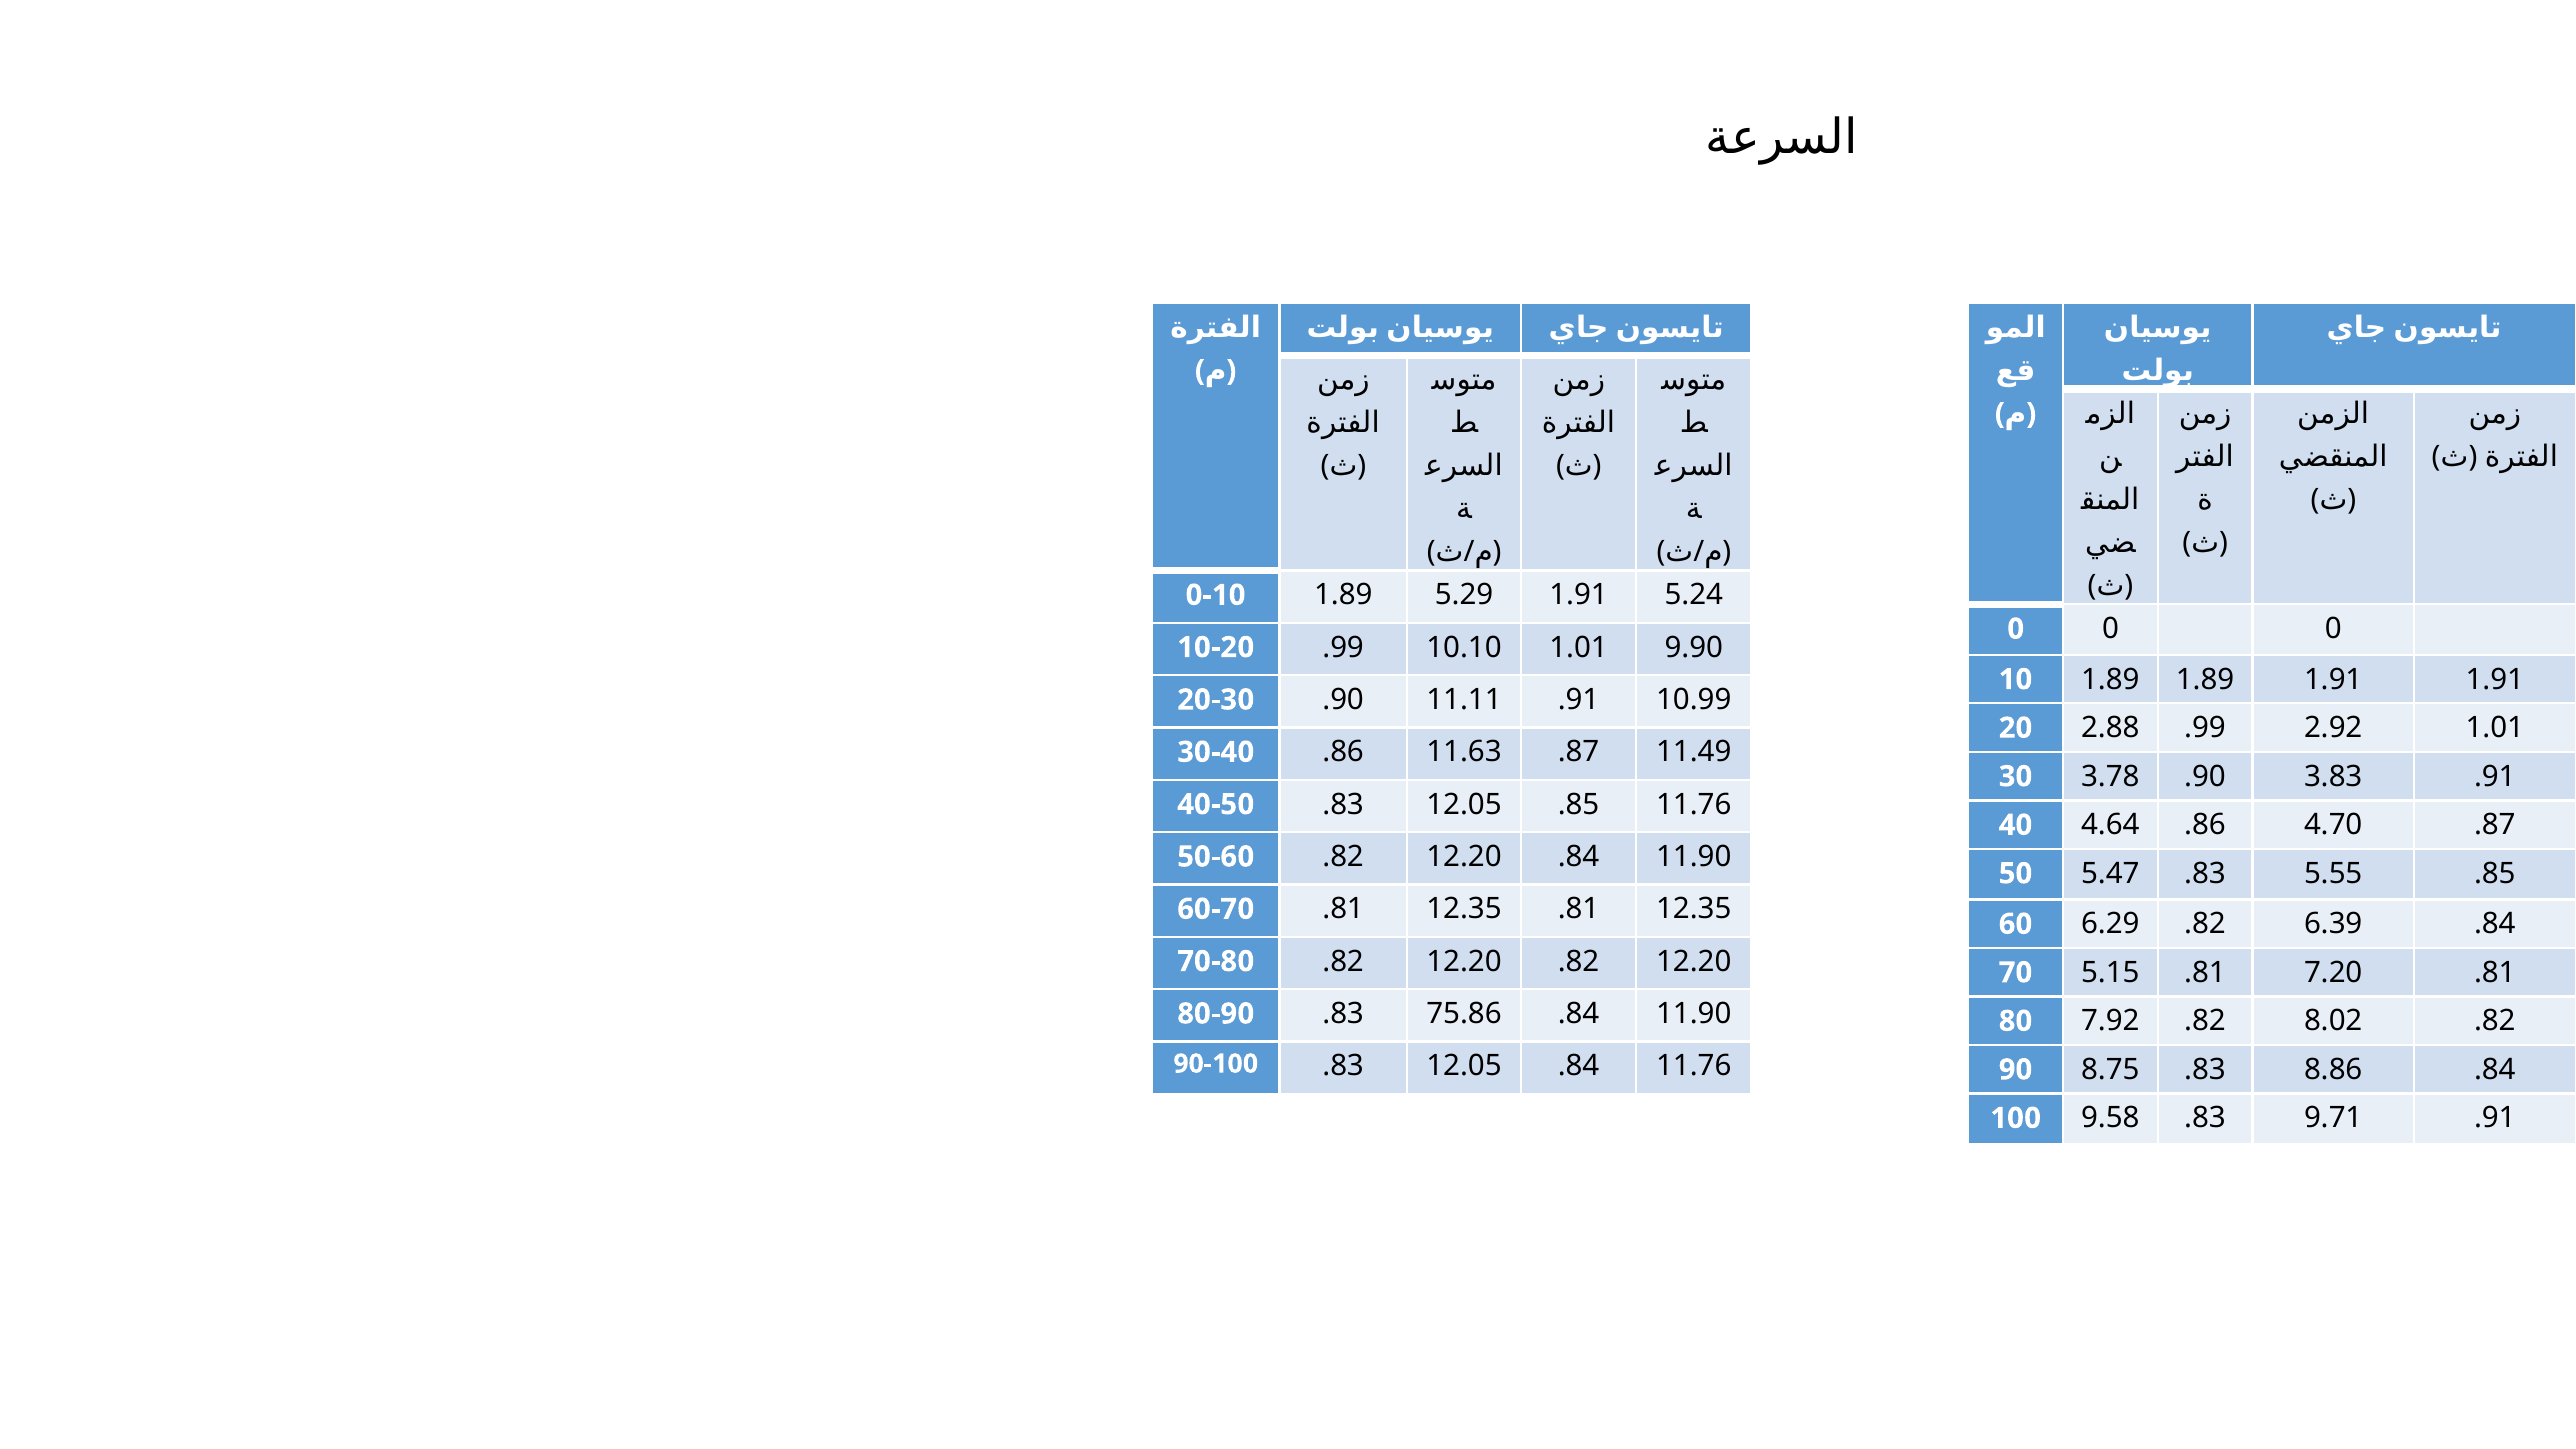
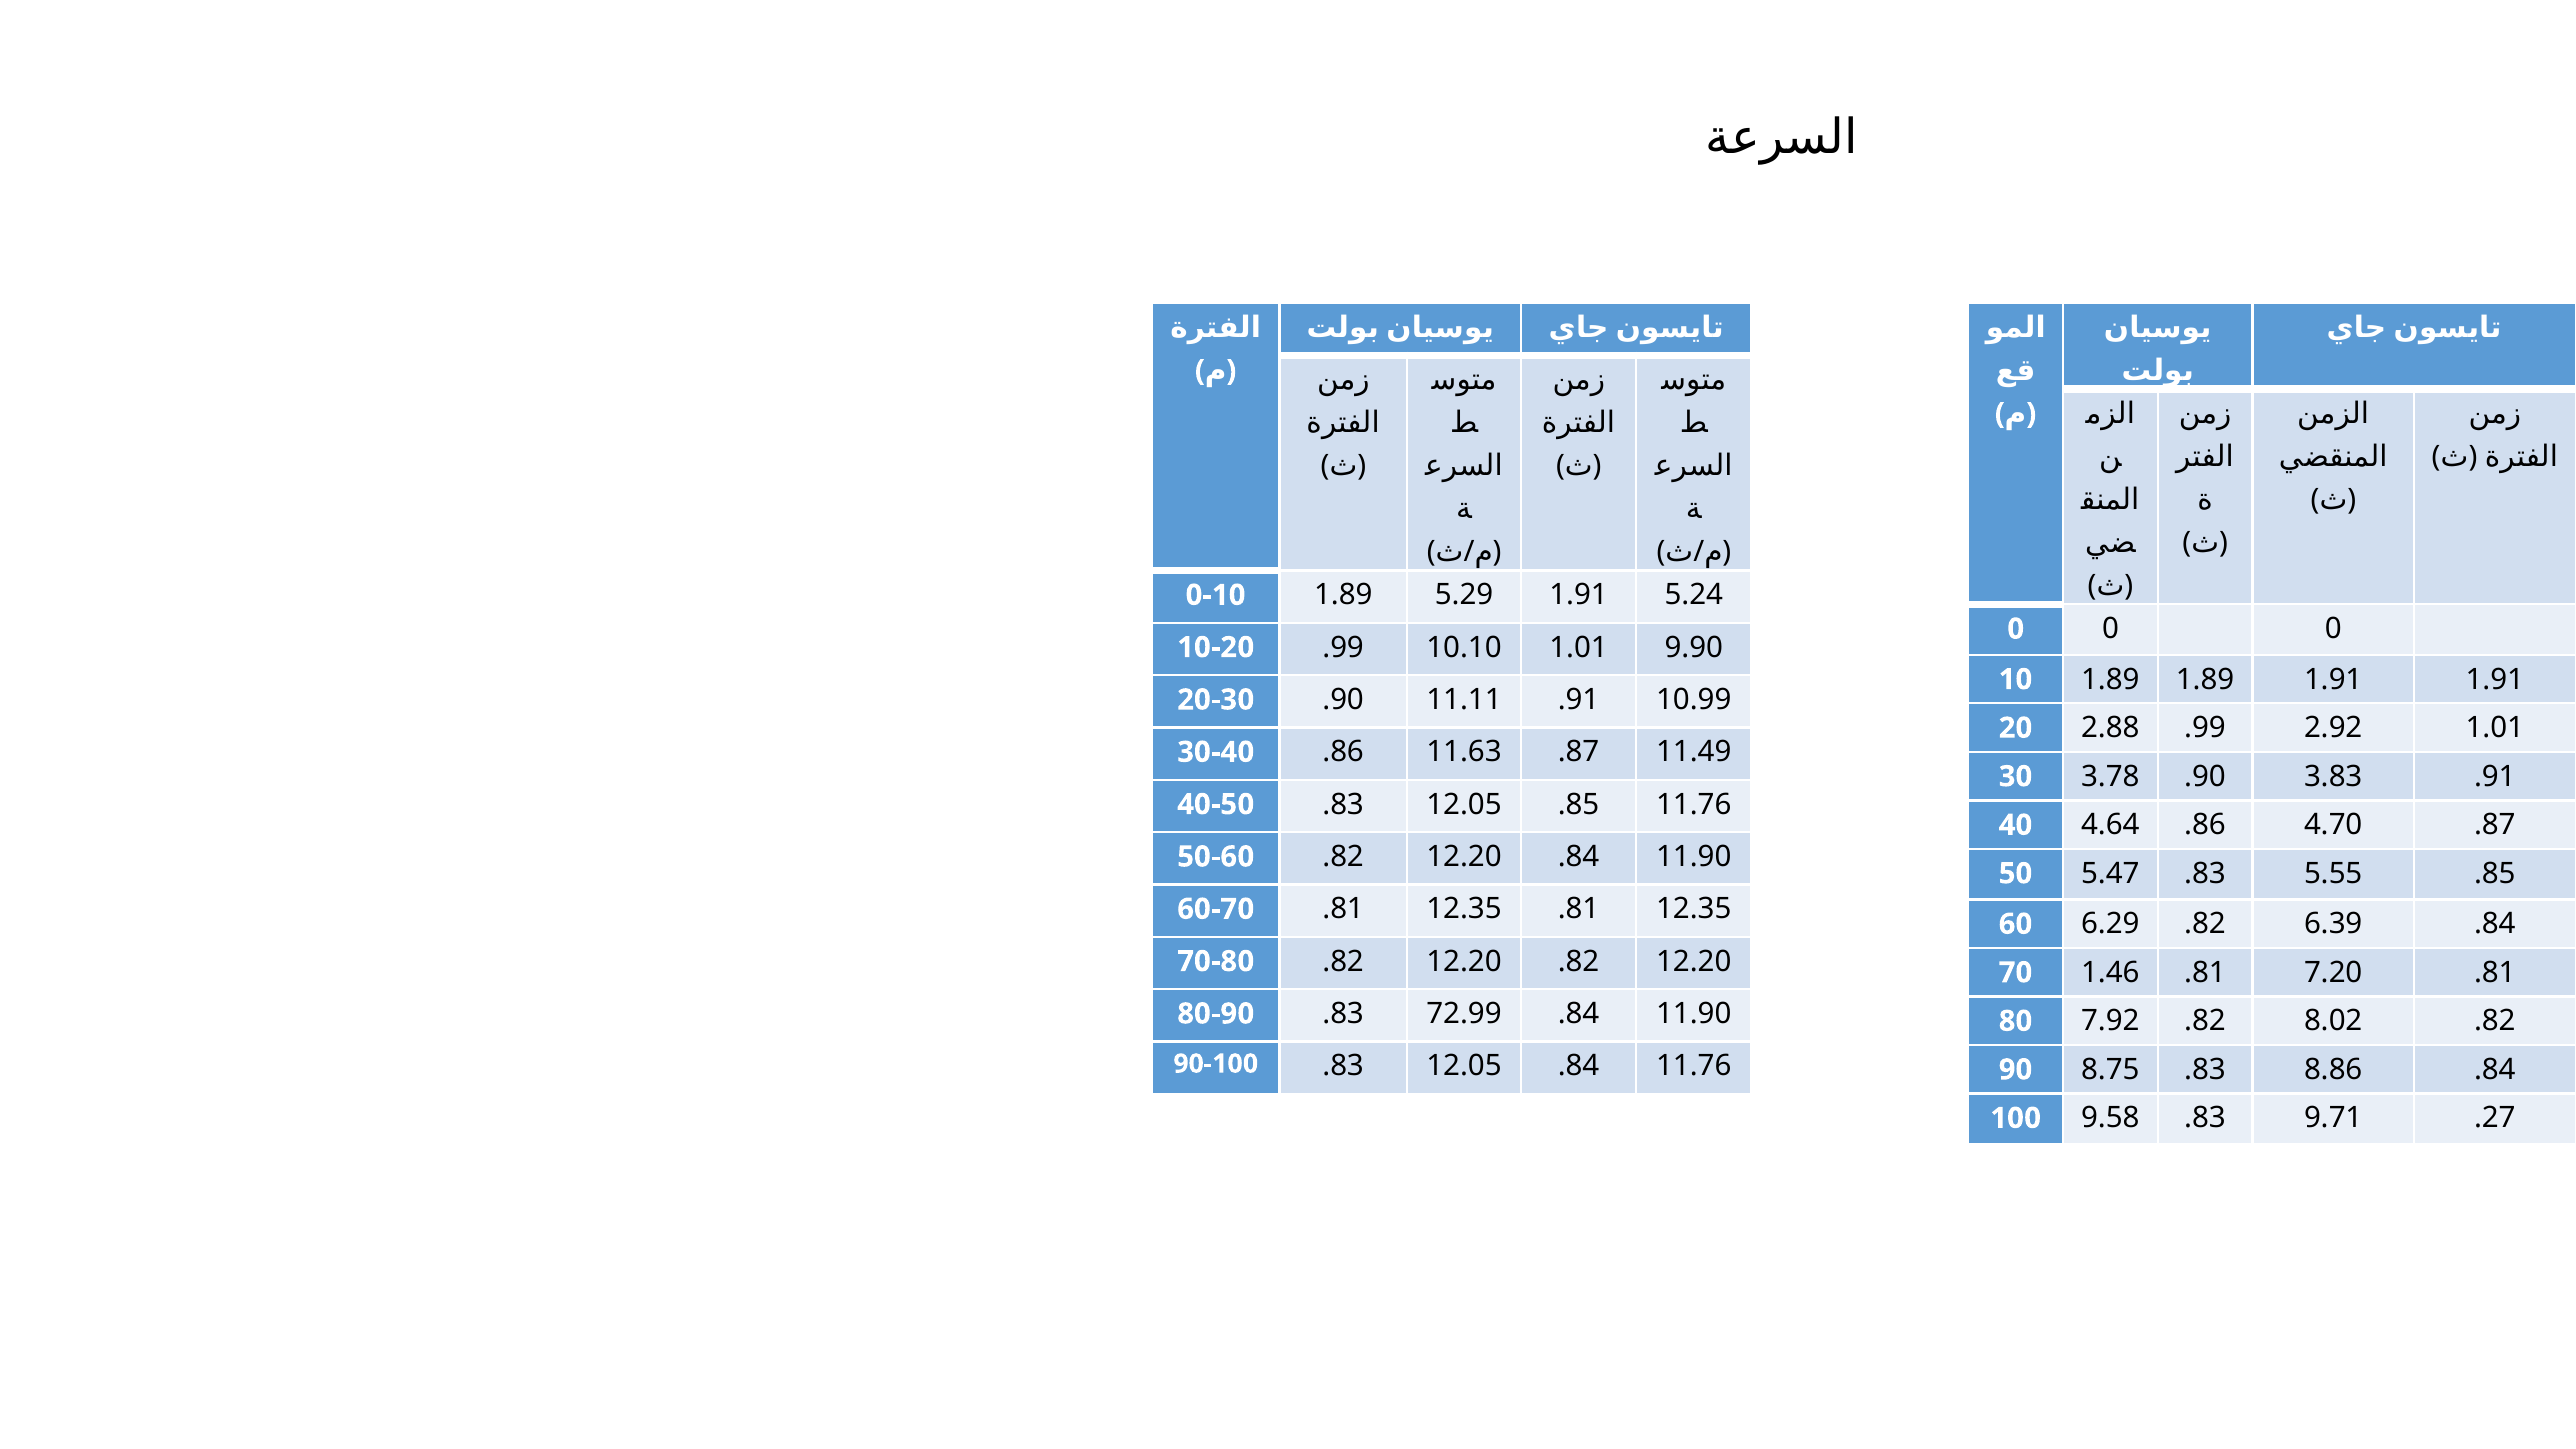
5.15: 5.15 -> 1.46
75.86: 75.86 -> 72.99
9.71 91: 91 -> 27
